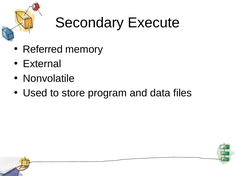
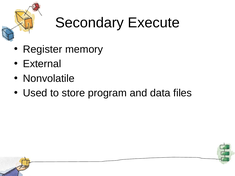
Referred: Referred -> Register
